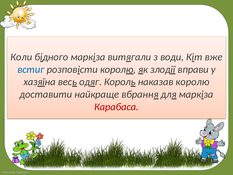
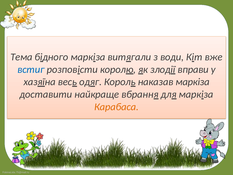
Коли: Коли -> Тема
наказав королю: королю -> маркіза
Карабаса colour: red -> orange
